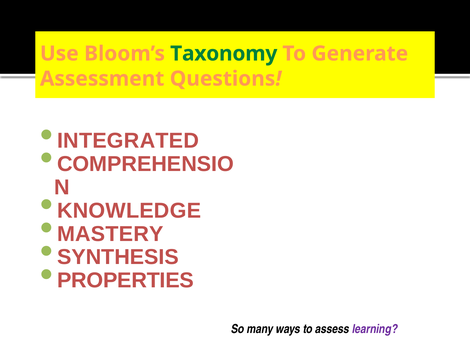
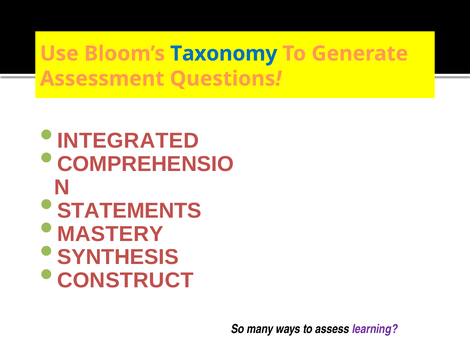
Taxonomy colour: green -> blue
KNOWLEDGE: KNOWLEDGE -> STATEMENTS
PROPERTIES: PROPERTIES -> CONSTRUCT
